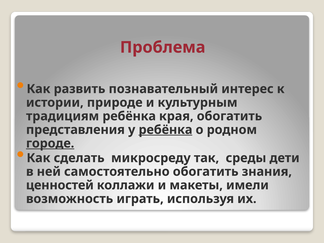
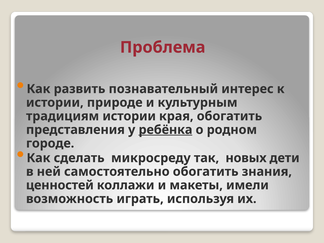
традициям ребёнка: ребёнка -> истории
городе underline: present -> none
среды: среды -> новых
